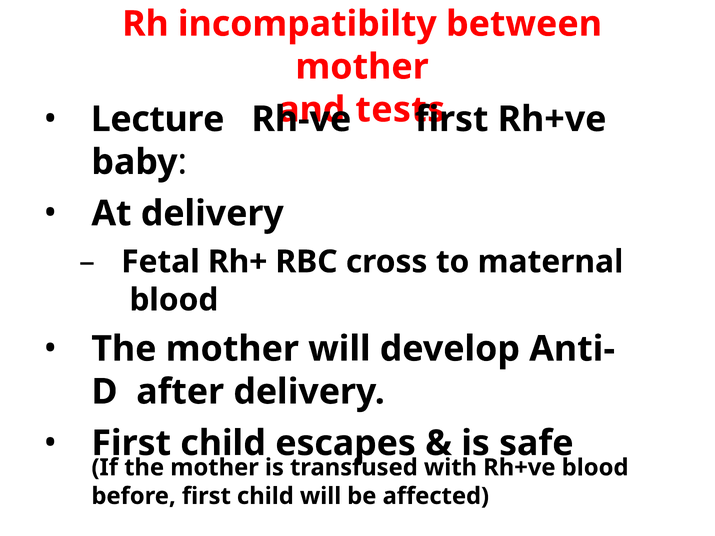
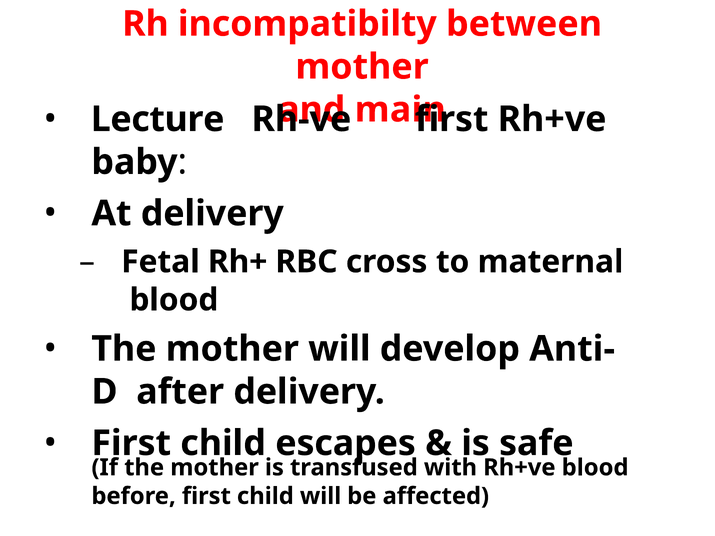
tests: tests -> main
